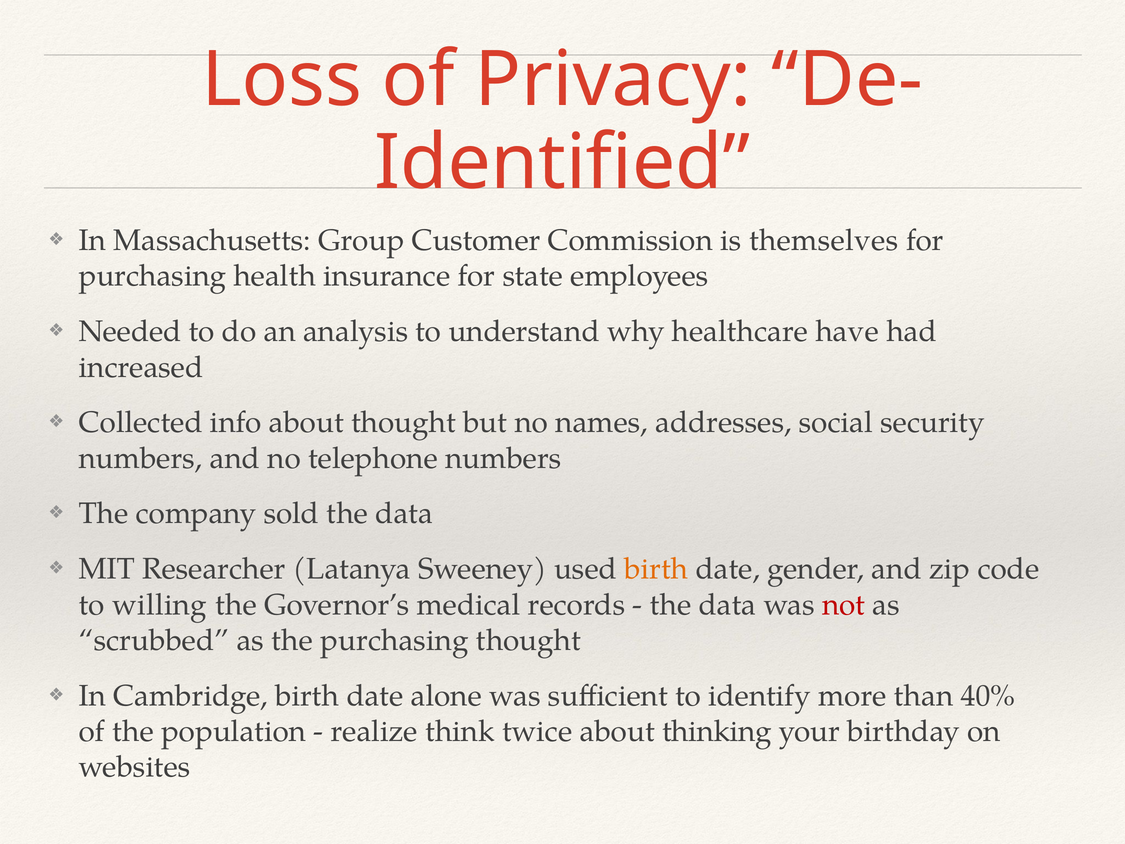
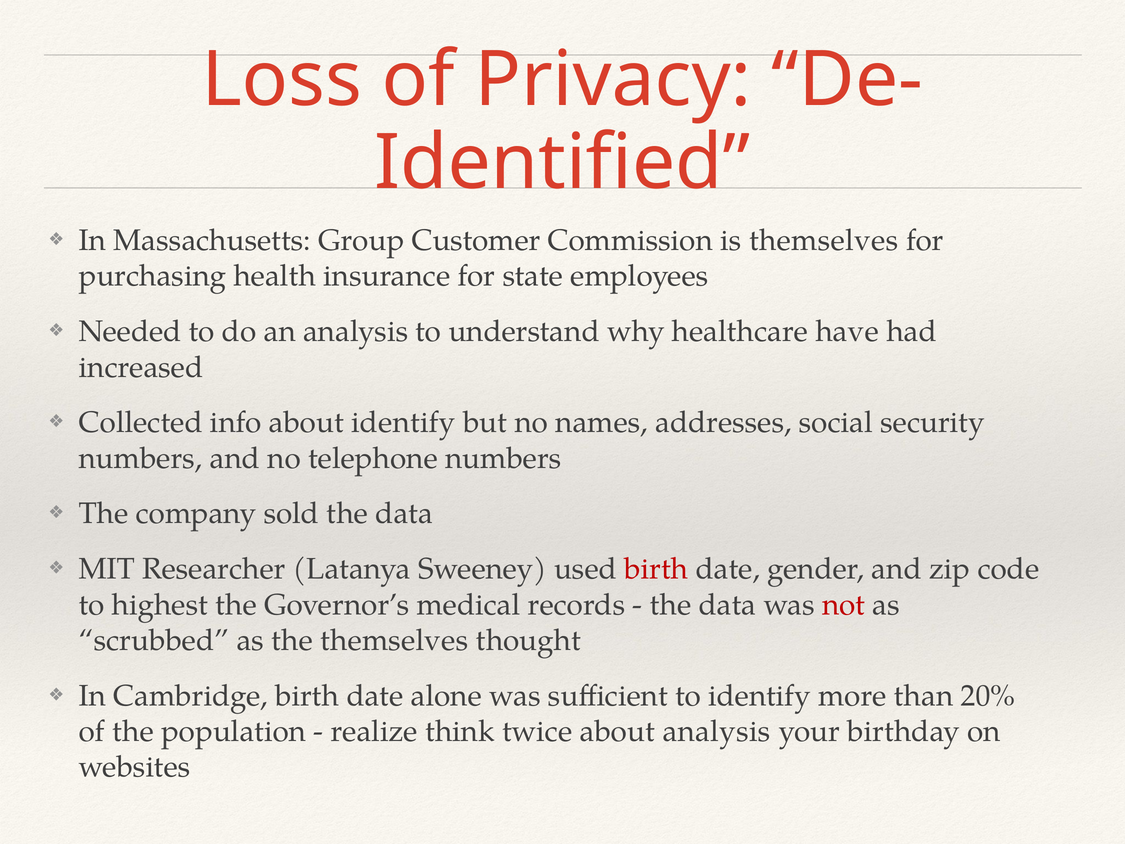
about thought: thought -> identify
birth at (656, 569) colour: orange -> red
willing: willing -> highest
the purchasing: purchasing -> themselves
40%: 40% -> 20%
about thinking: thinking -> analysis
